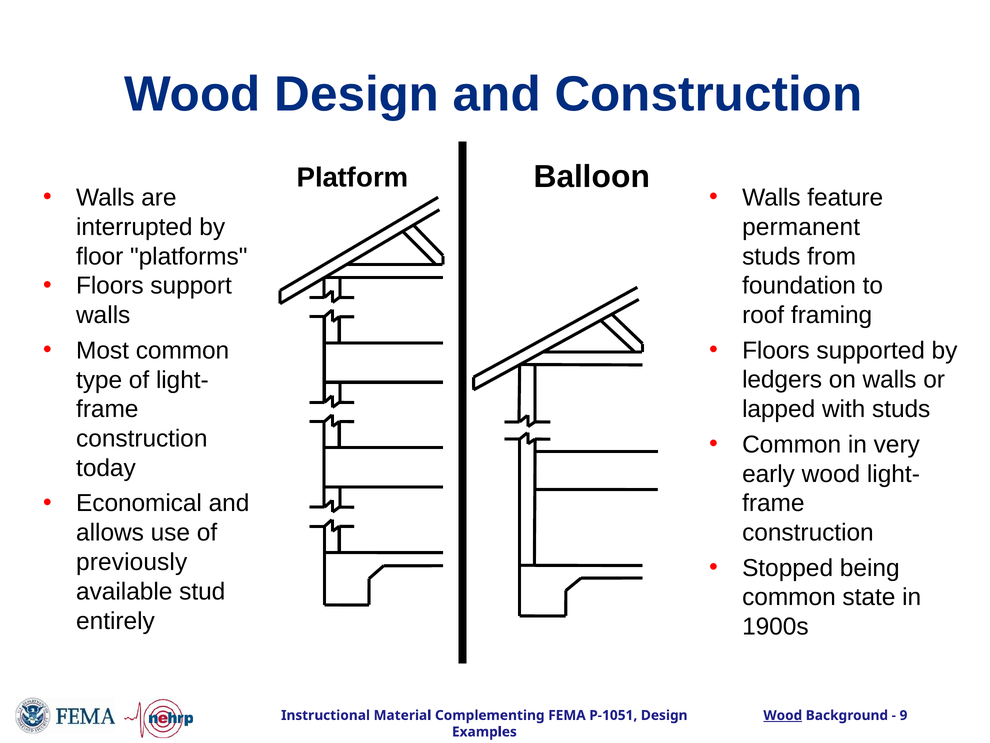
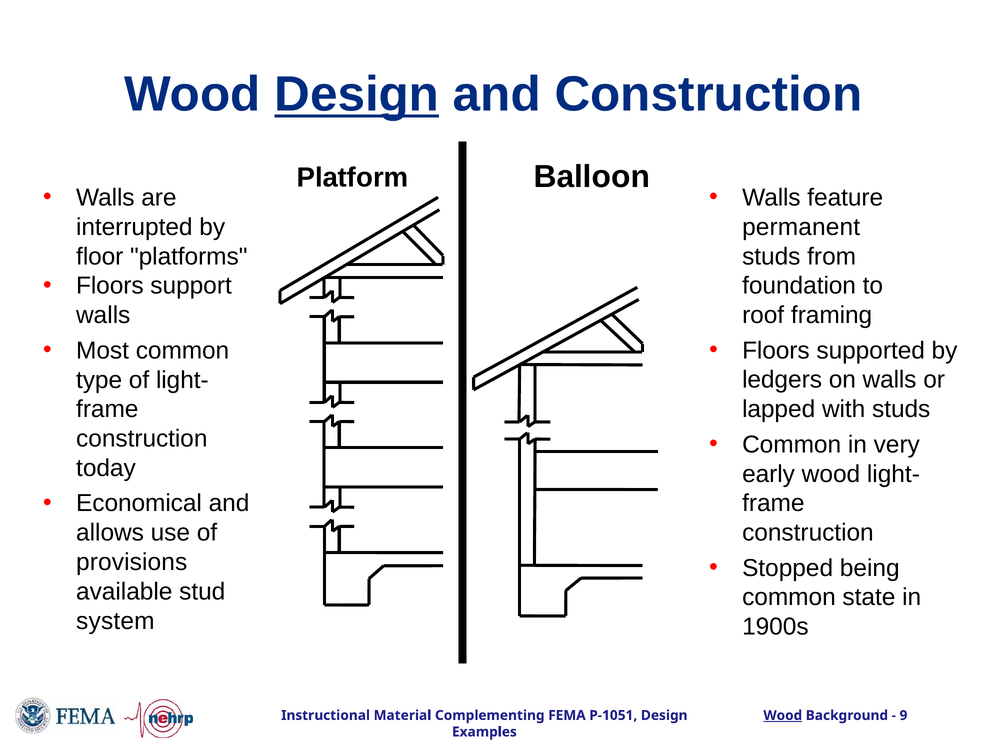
Design at (357, 95) underline: none -> present
previously: previously -> provisions
entirely: entirely -> system
